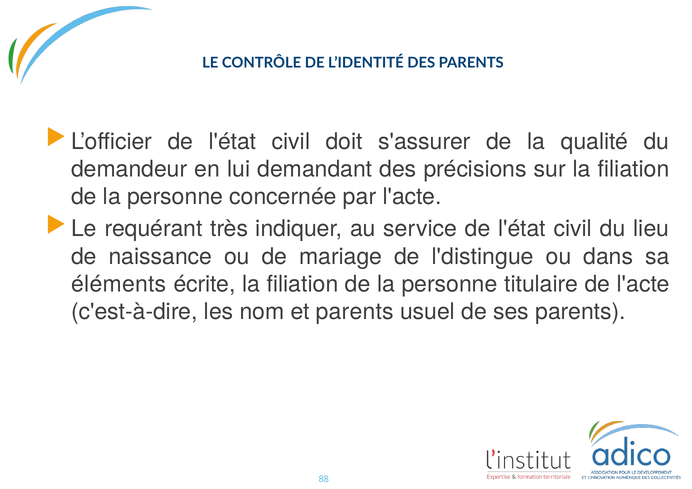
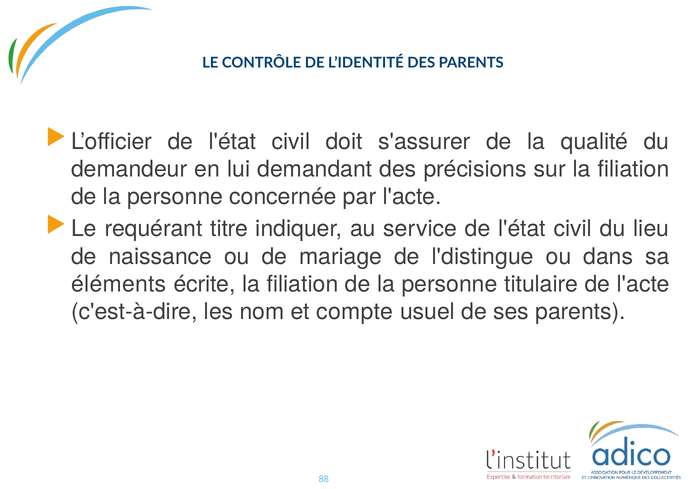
très: très -> titre
et parents: parents -> compte
